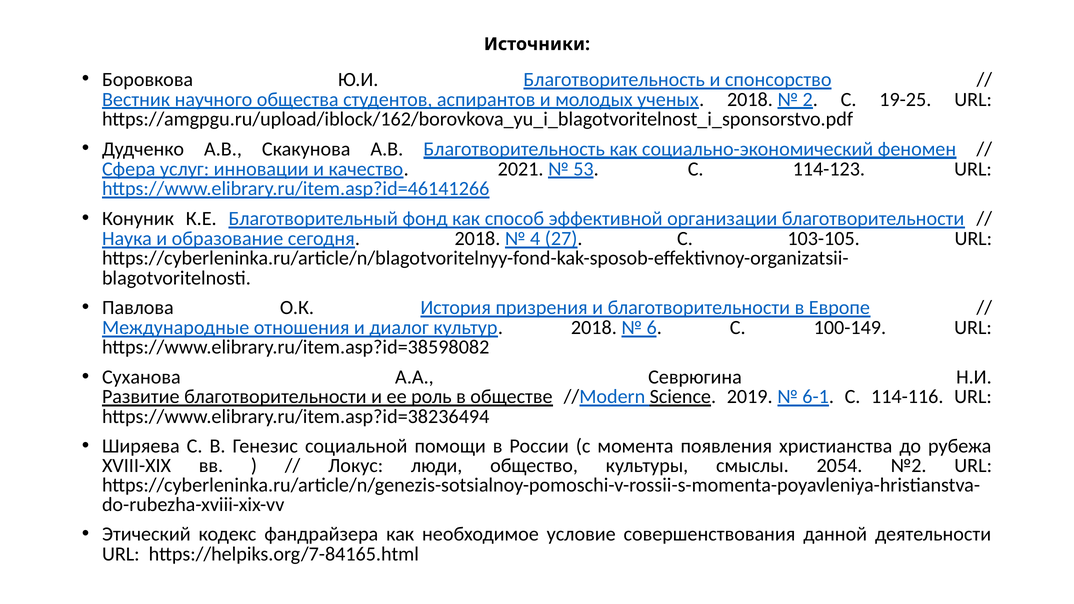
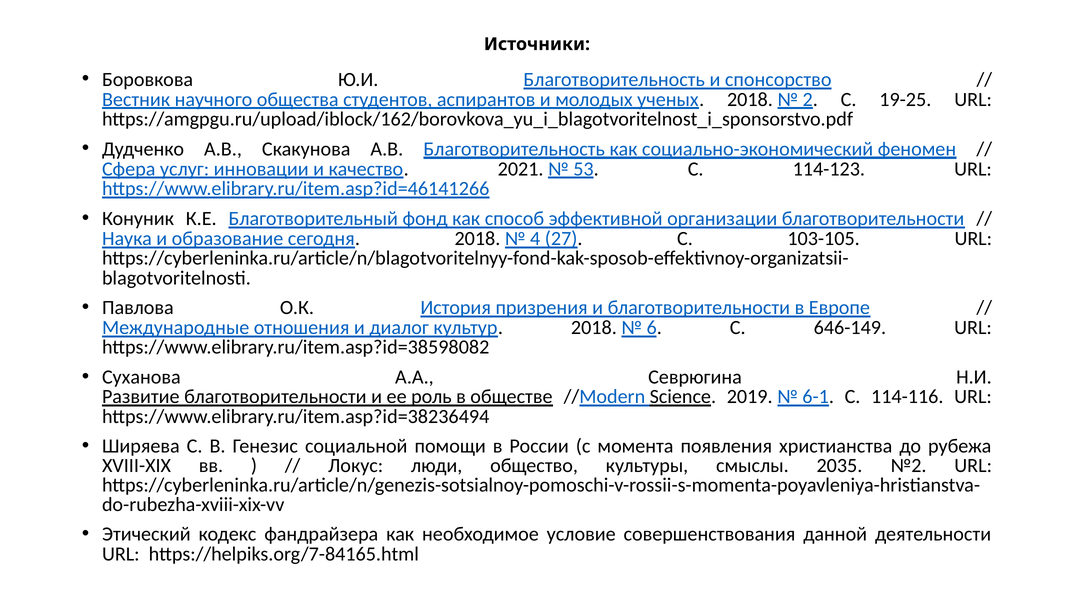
100-149: 100-149 -> 646-149
2054: 2054 -> 2035
